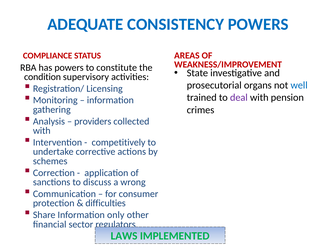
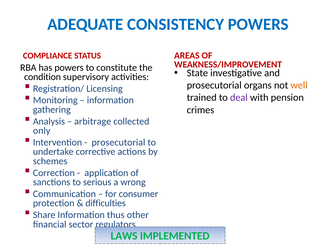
well colour: blue -> orange
providers: providers -> arbitrage
with at (42, 131): with -> only
competitively at (119, 142): competitively -> prosecutorial
discuss: discuss -> serious
only: only -> thus
